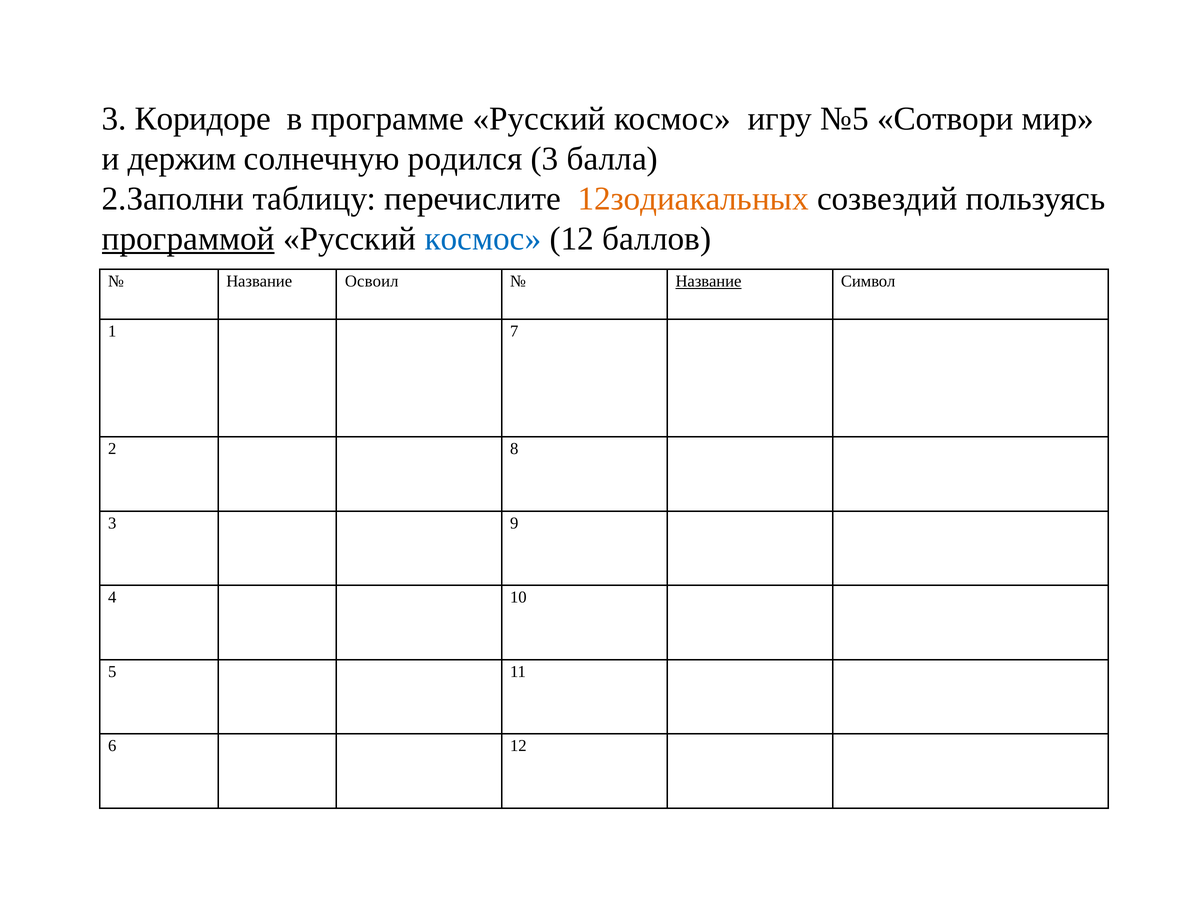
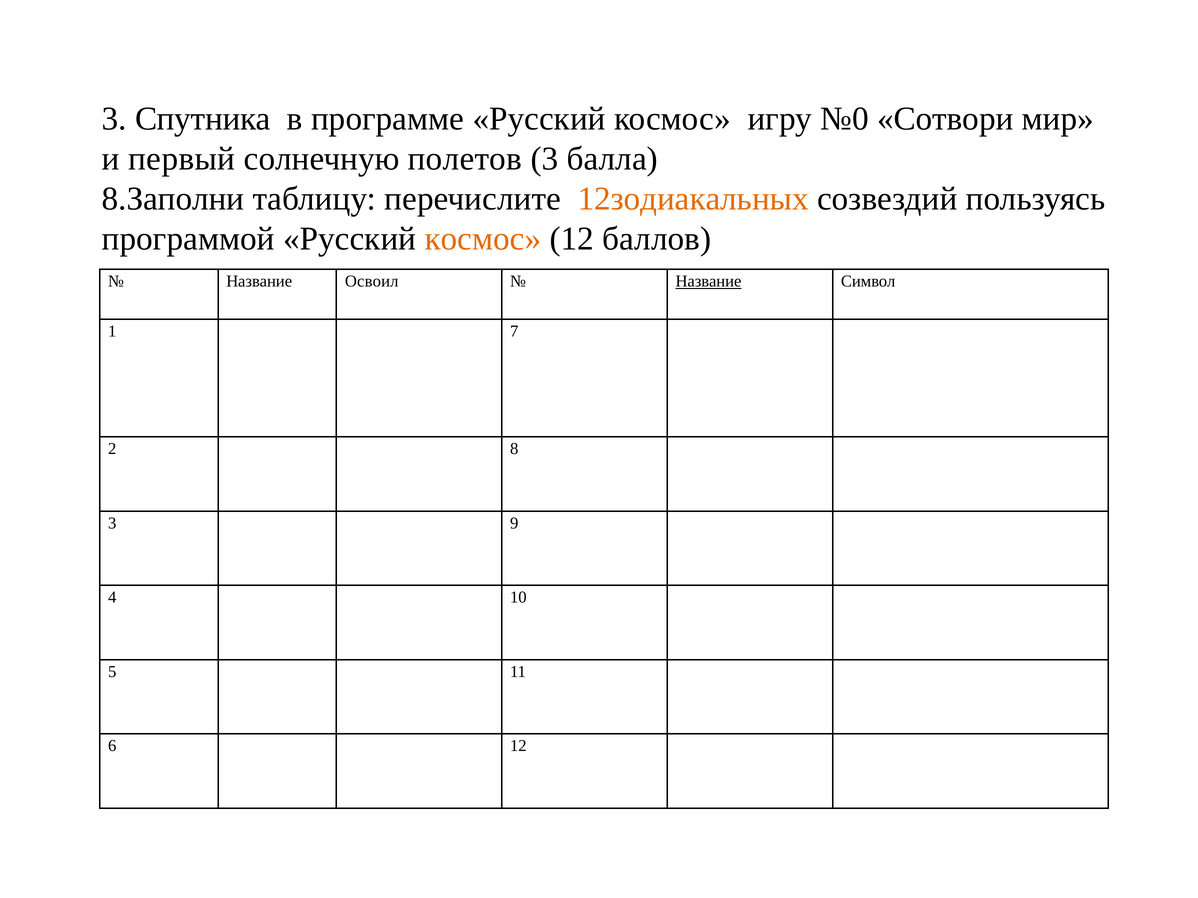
Коридоре: Коридоре -> Спутника
№5: №5 -> №0
держим: держим -> первый
родился: родился -> полетов
2.Заполни: 2.Заполни -> 8.Заполни
программой underline: present -> none
космос at (483, 239) colour: blue -> orange
